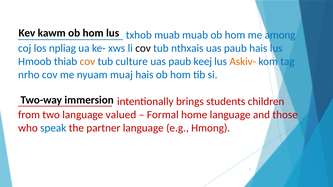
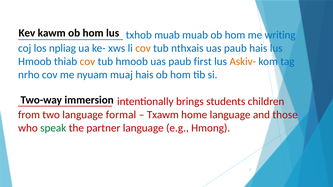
among: among -> writing
cov at (143, 48) colour: black -> orange
tub culture: culture -> hmoob
keej: keej -> first
valued: valued -> formal
Formal: Formal -> Txawm
speak colour: blue -> green
